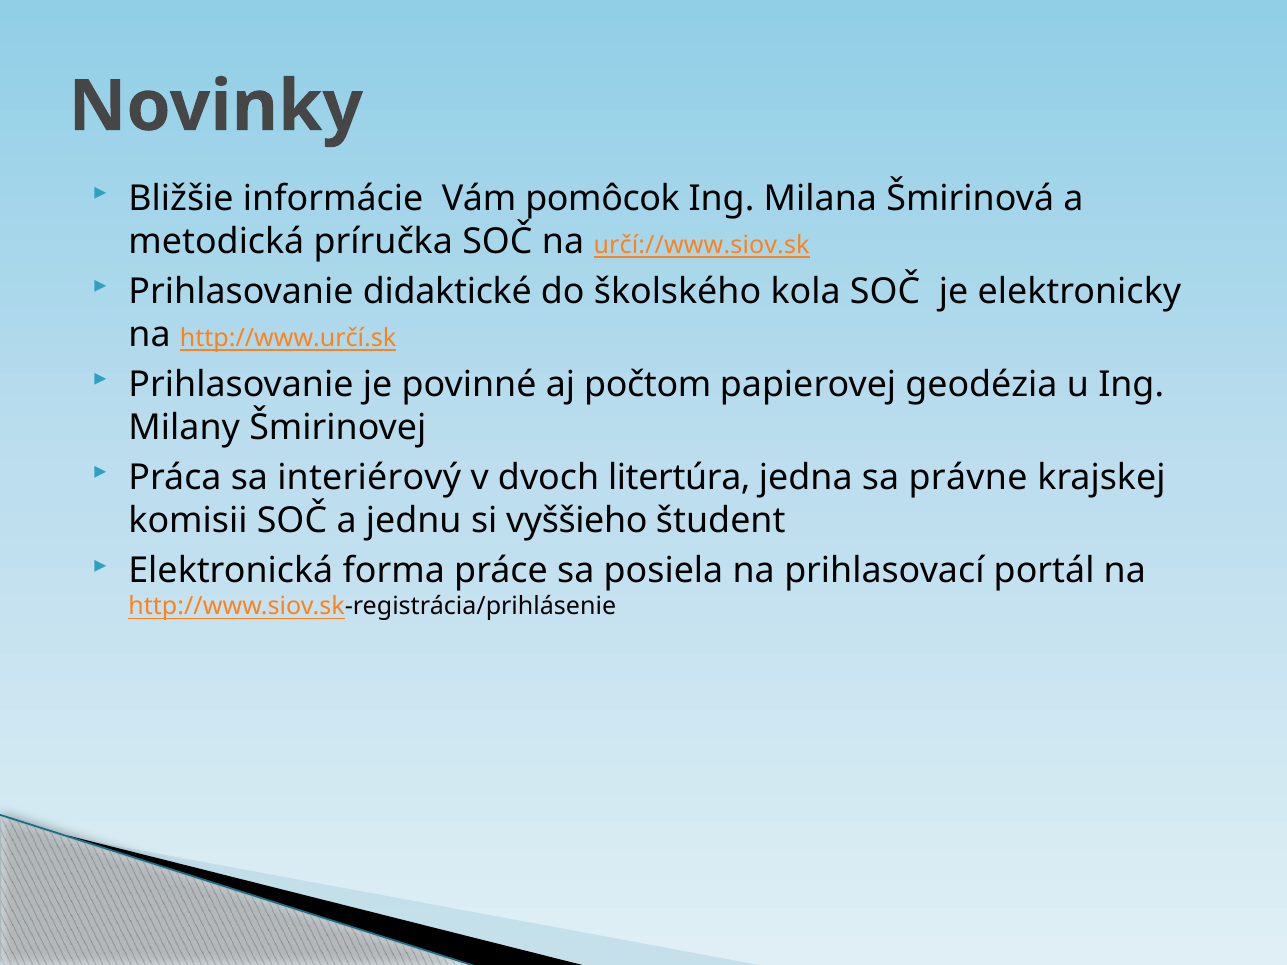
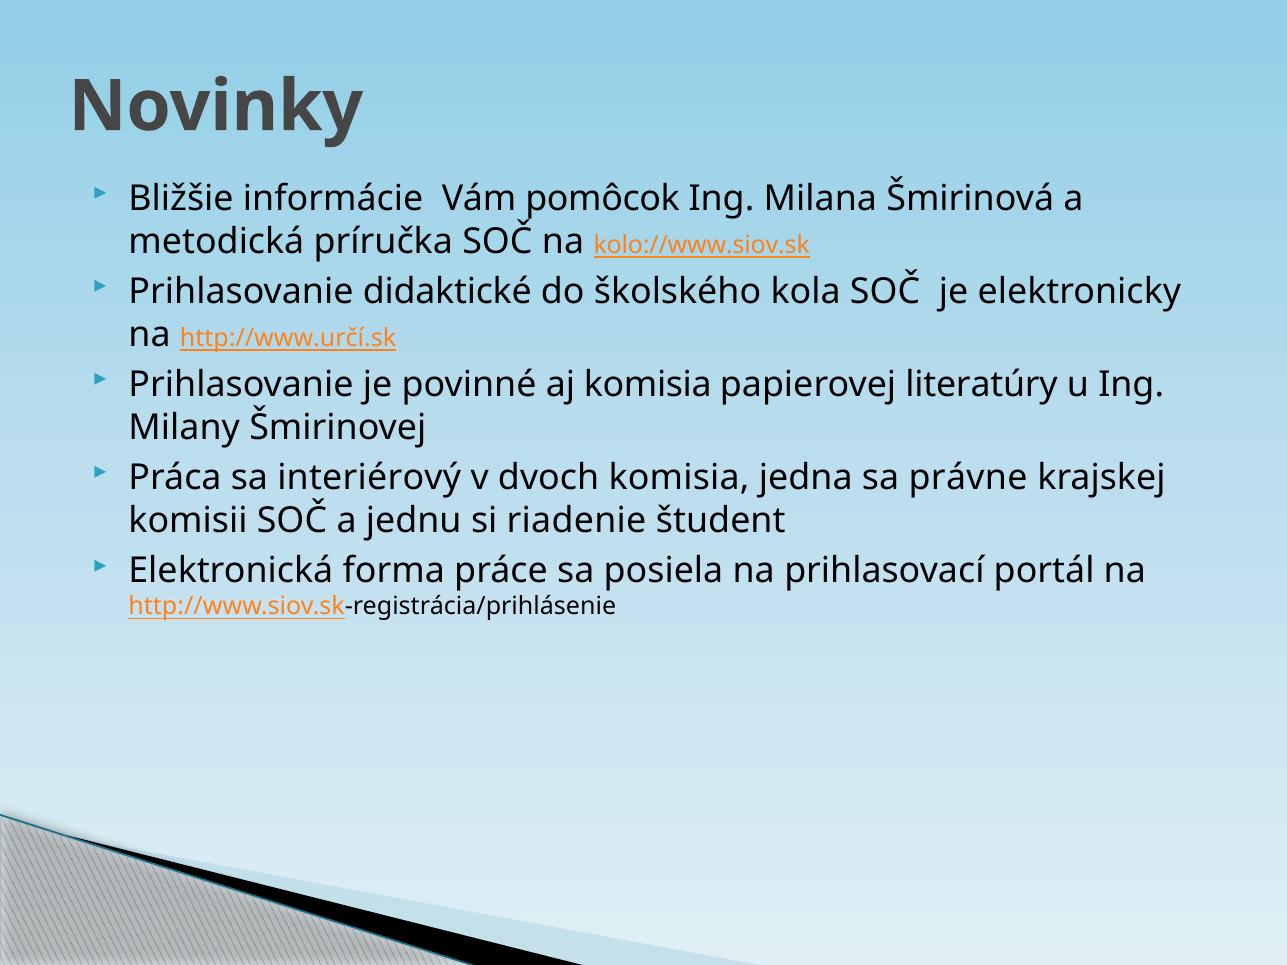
určí://www.siov.sk: určí://www.siov.sk -> kolo://www.siov.sk
aj počtom: počtom -> komisia
geodézia: geodézia -> literatúry
dvoch litertúra: litertúra -> komisia
vyššieho: vyššieho -> riadenie
